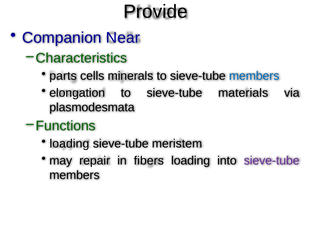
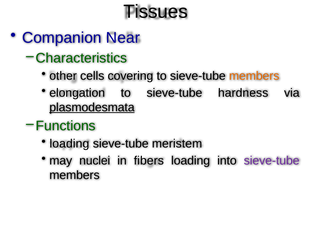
Provide: Provide -> Tissues
parts: parts -> other
minerals: minerals -> covering
members at (254, 76) colour: blue -> orange
materials: materials -> hardness
plasmodesmata underline: none -> present
repair: repair -> nuclei
